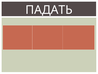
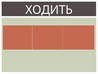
ПАДАТЬ: ПАДАТЬ -> ХОДИТЬ
